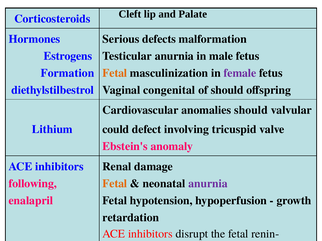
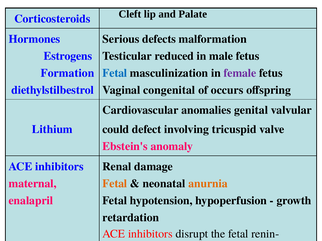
Testicular anurnia: anurnia -> reduced
Fetal at (115, 73) colour: orange -> blue
of should: should -> occurs
anomalies should: should -> genital
following: following -> maternal
anurnia at (208, 184) colour: purple -> orange
